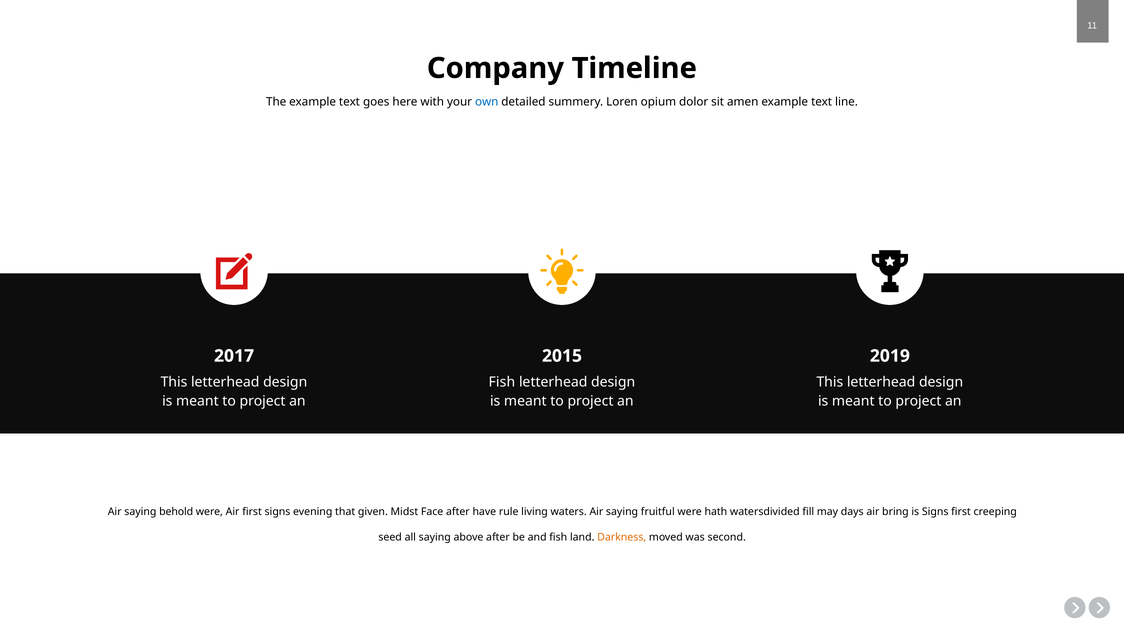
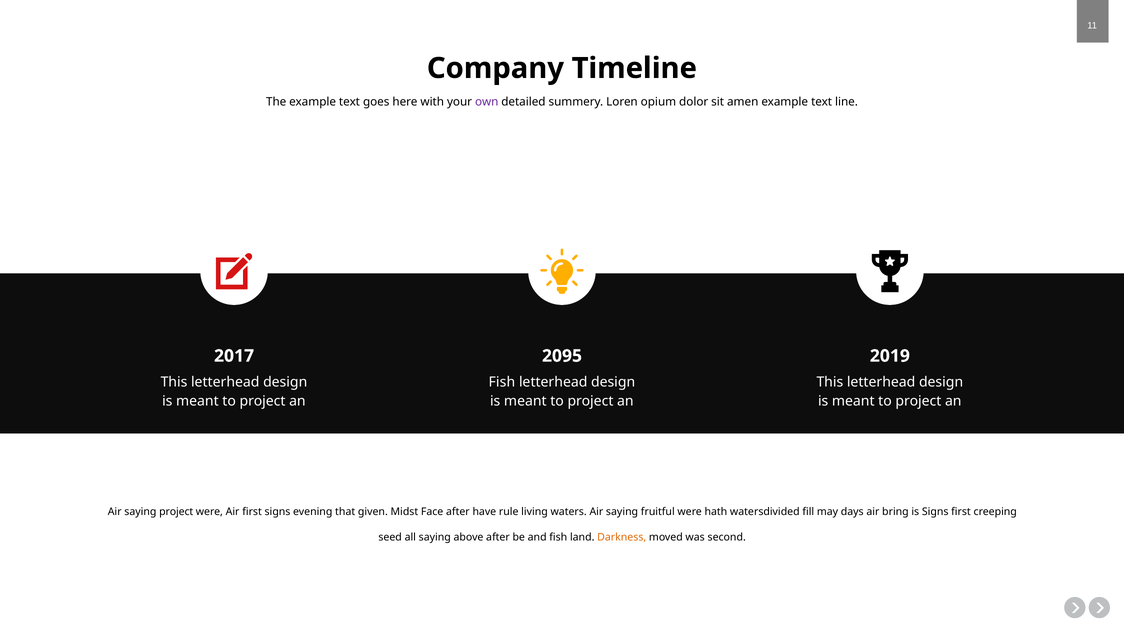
own colour: blue -> purple
2015: 2015 -> 2095
saying behold: behold -> project
